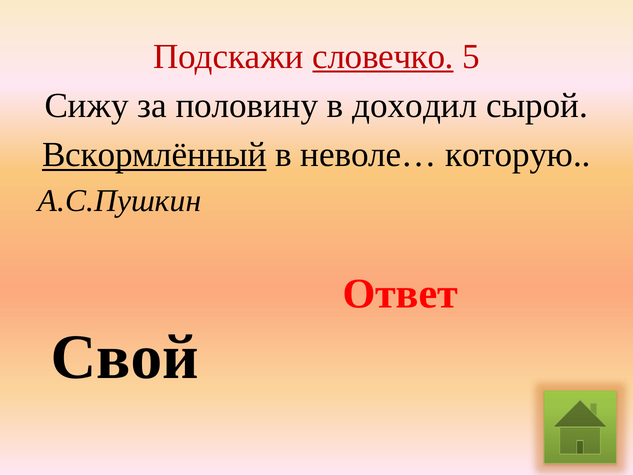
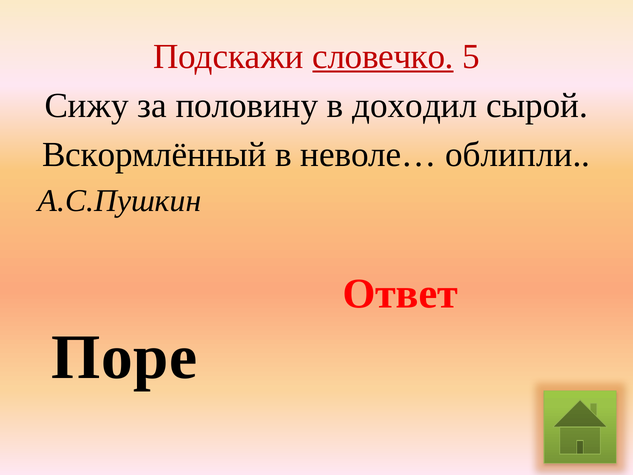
Вскормлённый underline: present -> none
которую: которую -> облипли
Свой: Свой -> Поре
